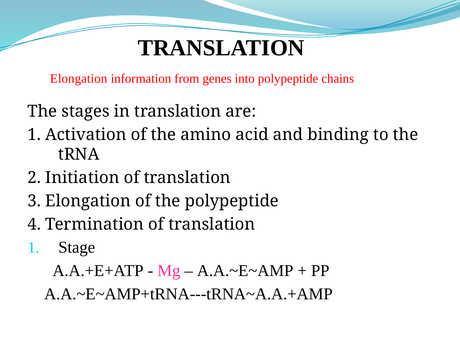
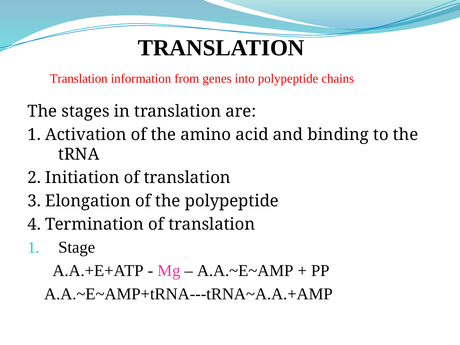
Elongation at (79, 79): Elongation -> Translation
